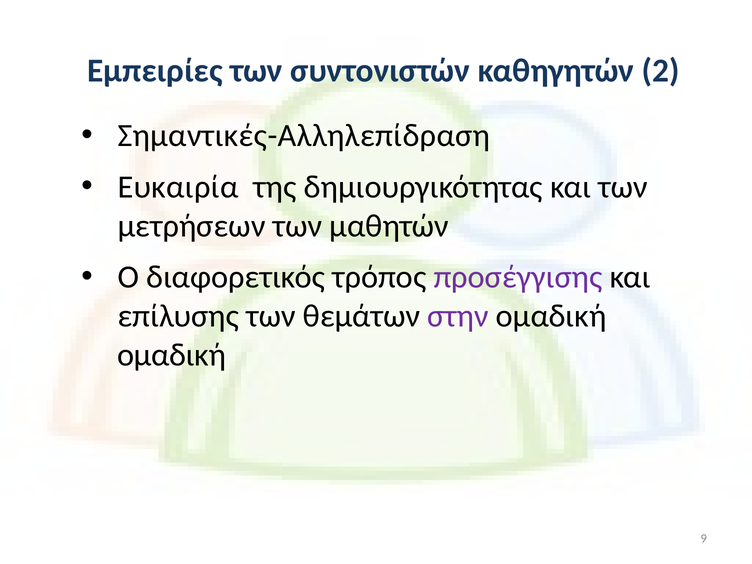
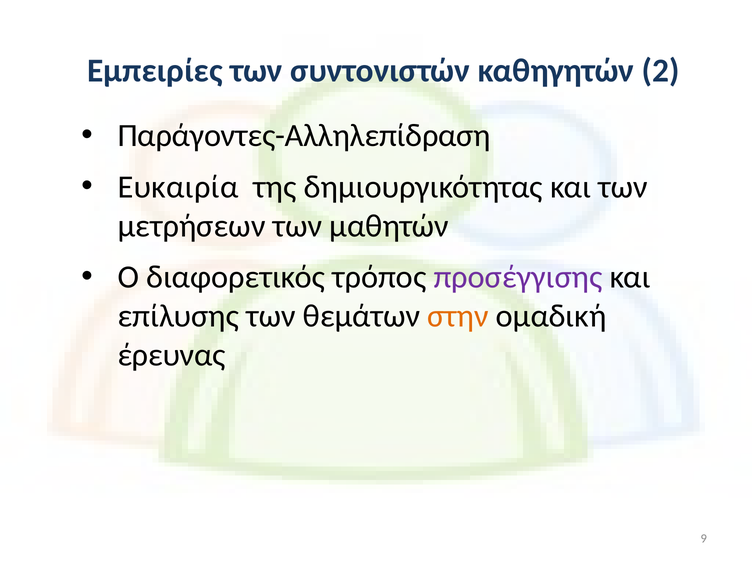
Σημαντικές-Αλληλεπίδραση: Σημαντικές-Αλληλεπίδραση -> Παράγοντες-Αλληλεπίδραση
στην colour: purple -> orange
ομαδική at (172, 355): ομαδική -> έρευνας
